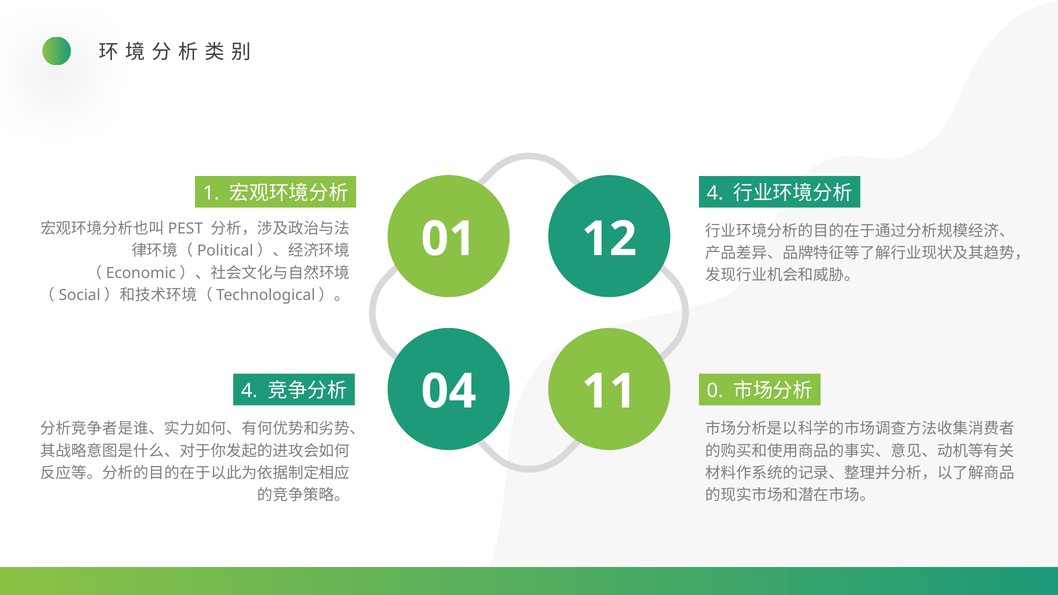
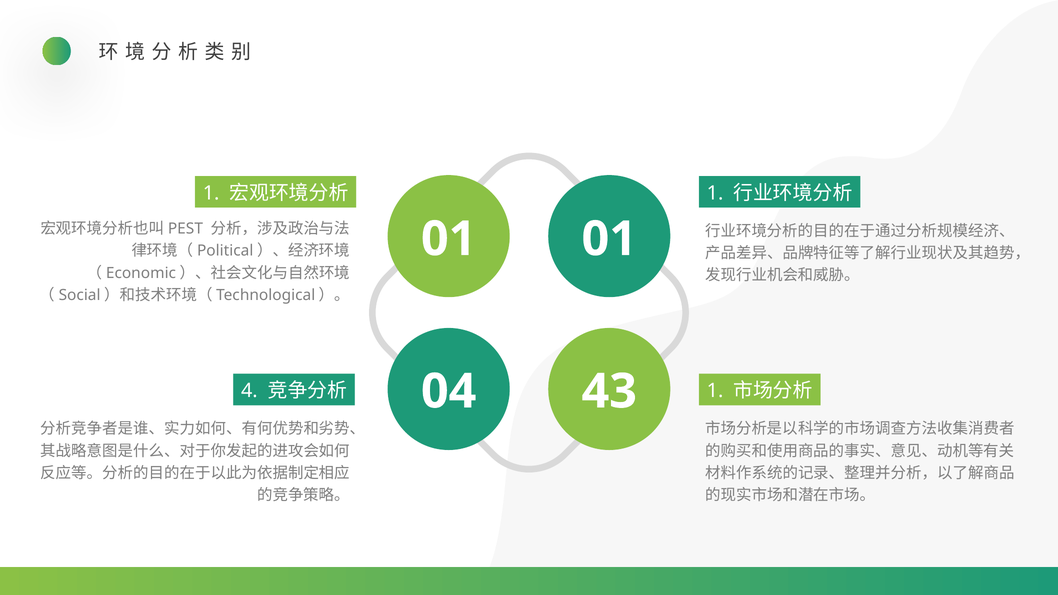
4 at (715, 193): 4 -> 1
01 12: 12 -> 01
11: 11 -> 43
0 at (715, 391): 0 -> 1
